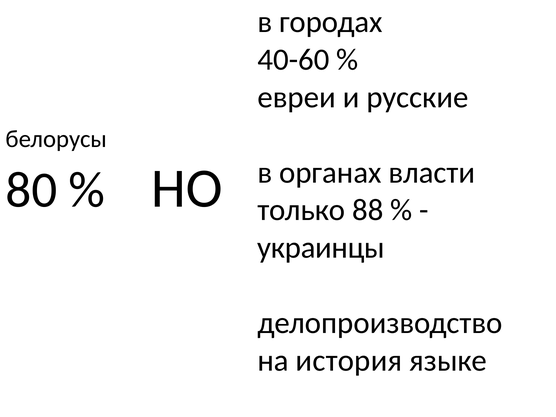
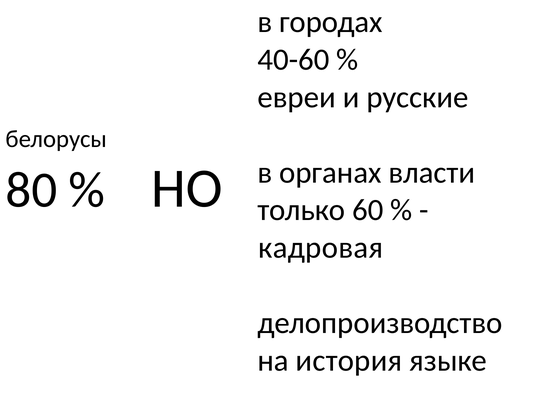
88: 88 -> 60
украинцы: украинцы -> кадровая
